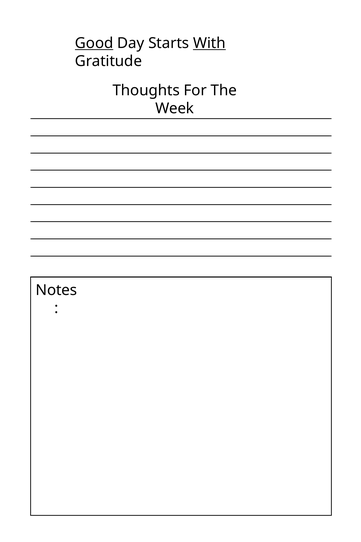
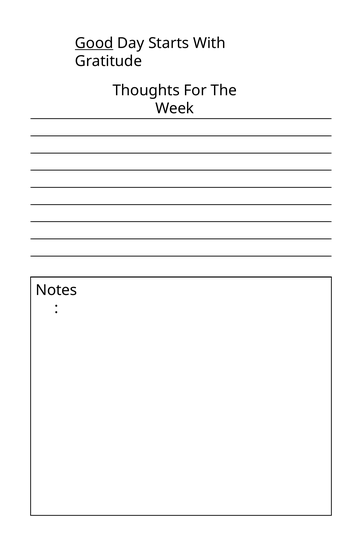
With underline: present -> none
